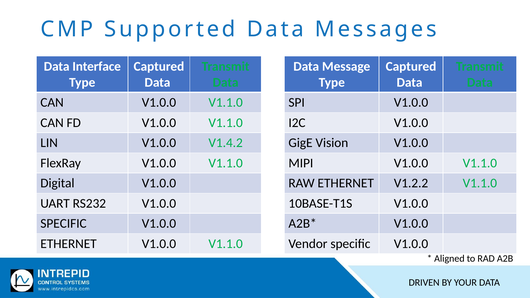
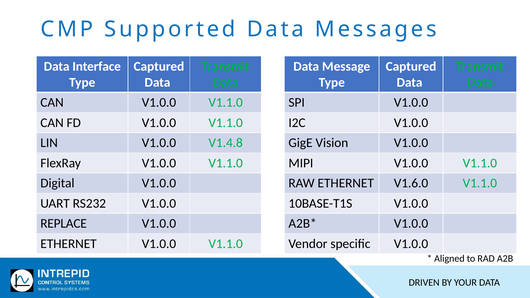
V1.4.2: V1.4.2 -> V1.4.8
V1.2.2: V1.2.2 -> V1.6.0
SPECIFIC at (64, 224): SPECIFIC -> REPLACE
